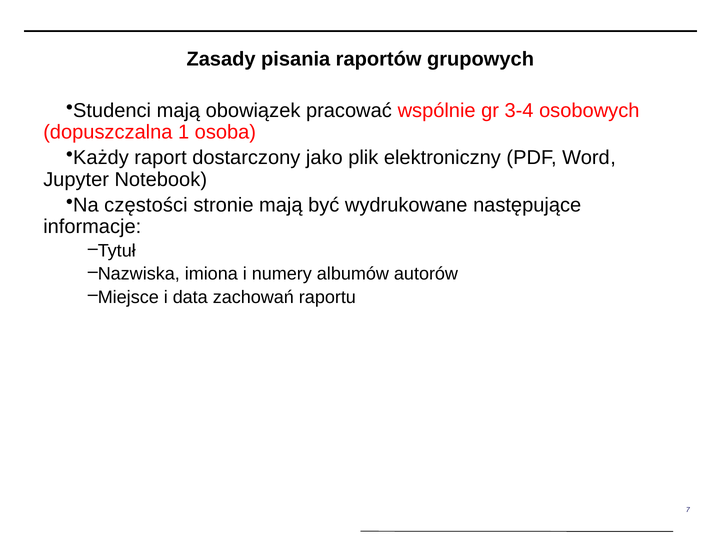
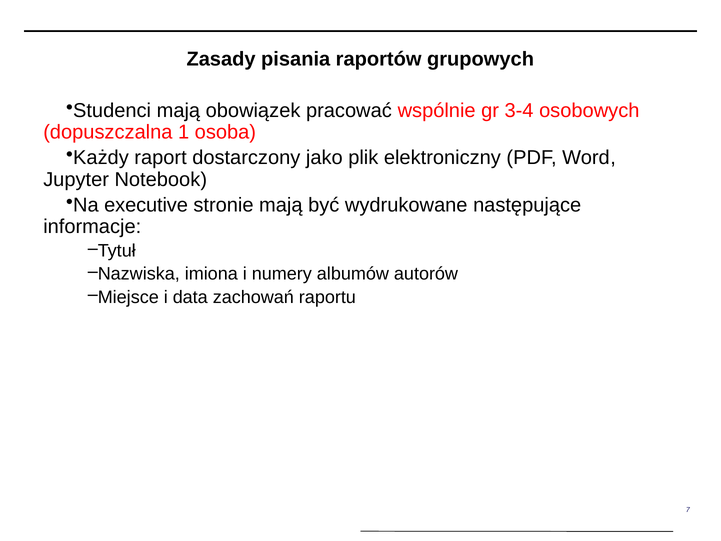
częstości: częstości -> executive
